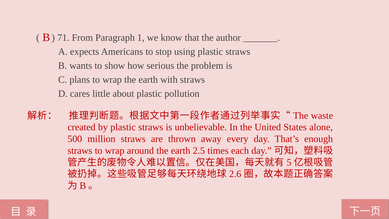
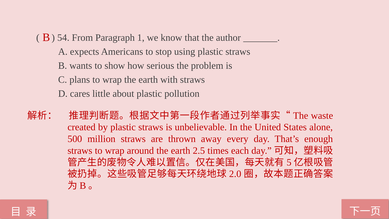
71: 71 -> 54
2.6: 2.6 -> 2.0
